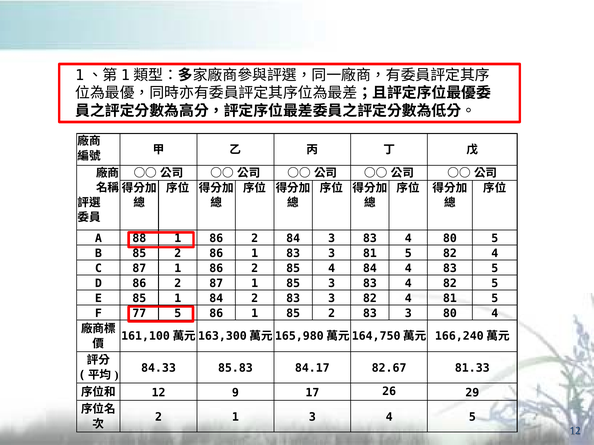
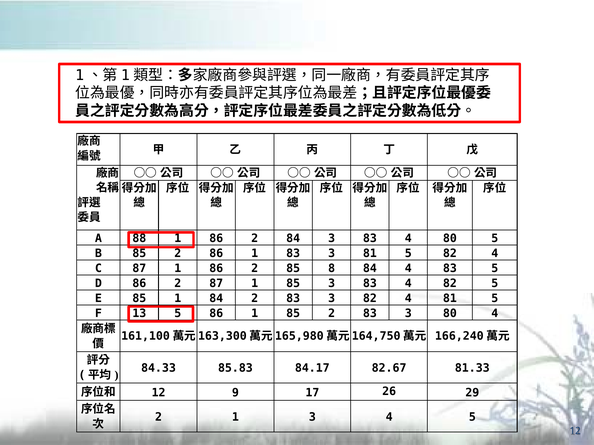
85 4: 4 -> 8
77: 77 -> 13
